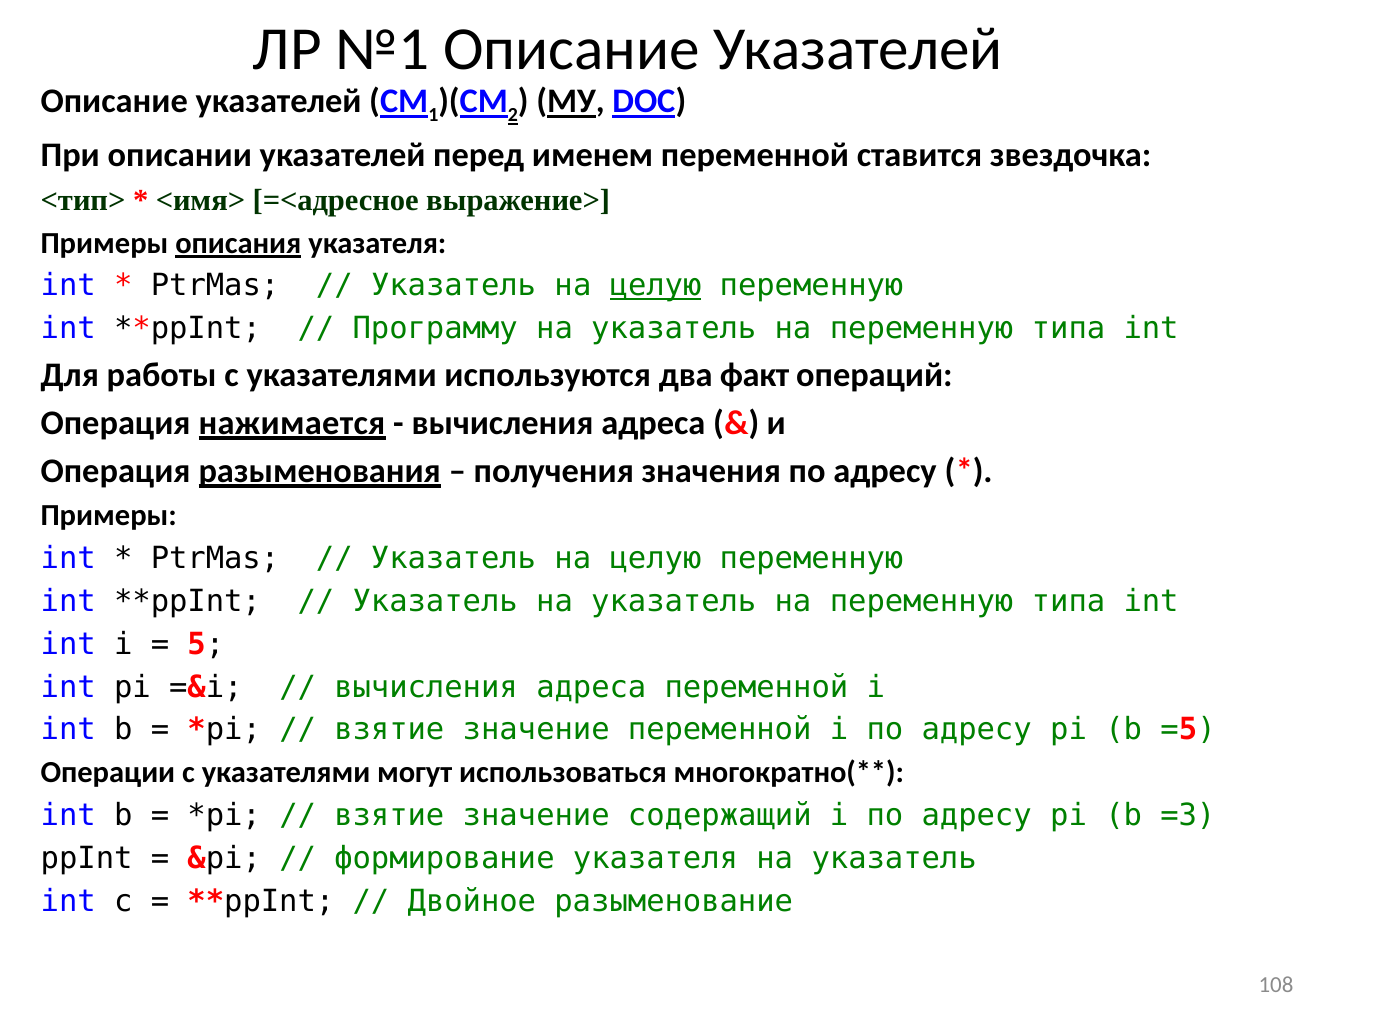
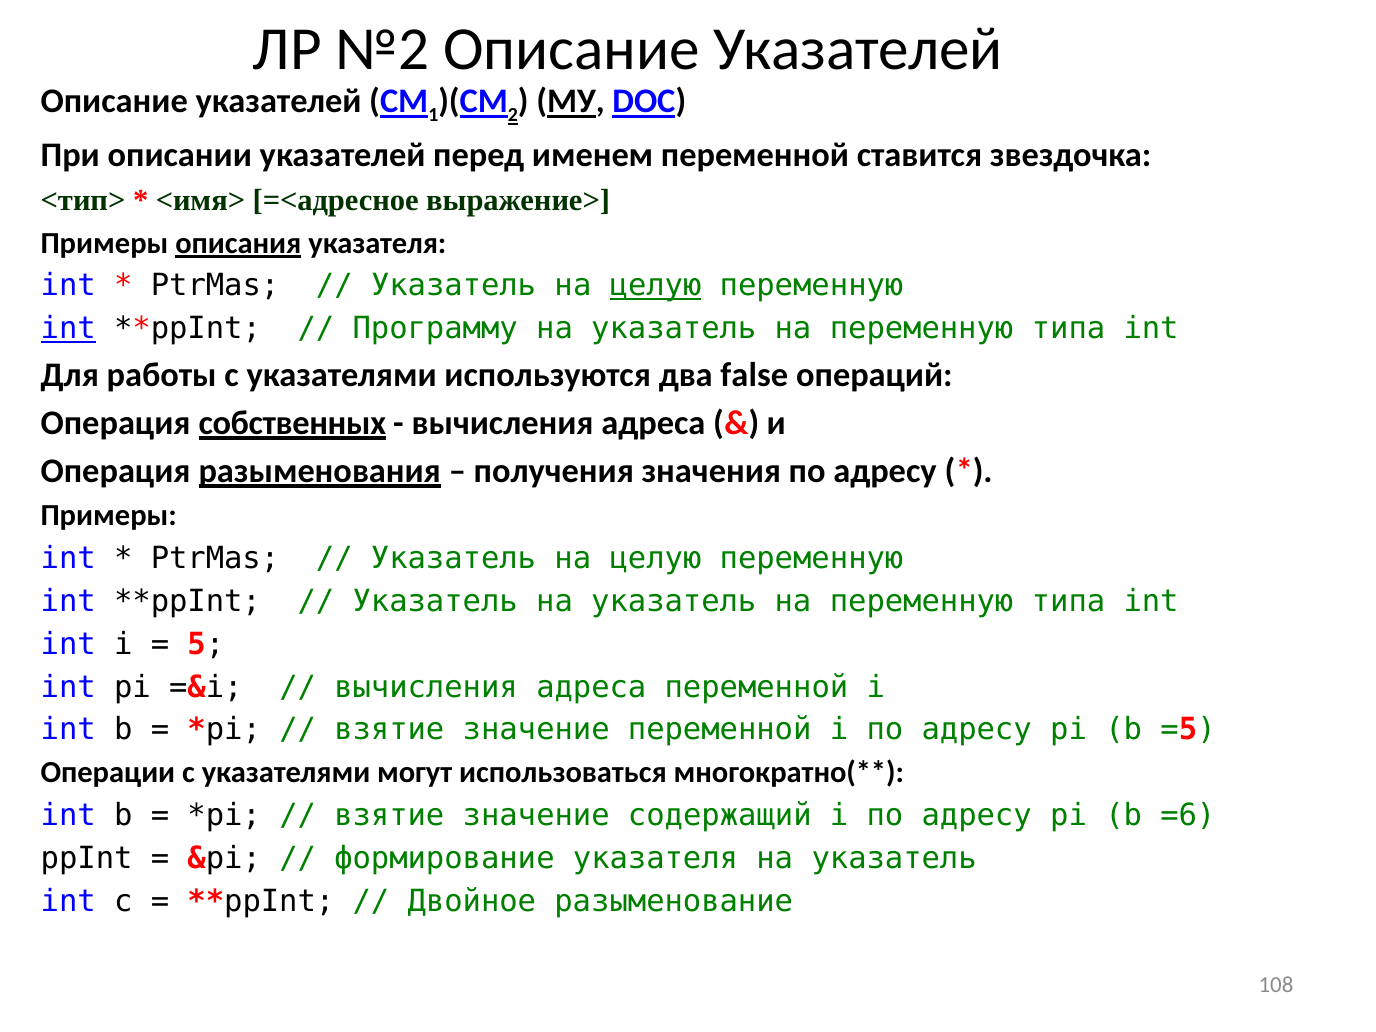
№1: №1 -> №2
int at (68, 329) underline: none -> present
факт: факт -> false
нажимается: нажимается -> собственных
=3: =3 -> =6
